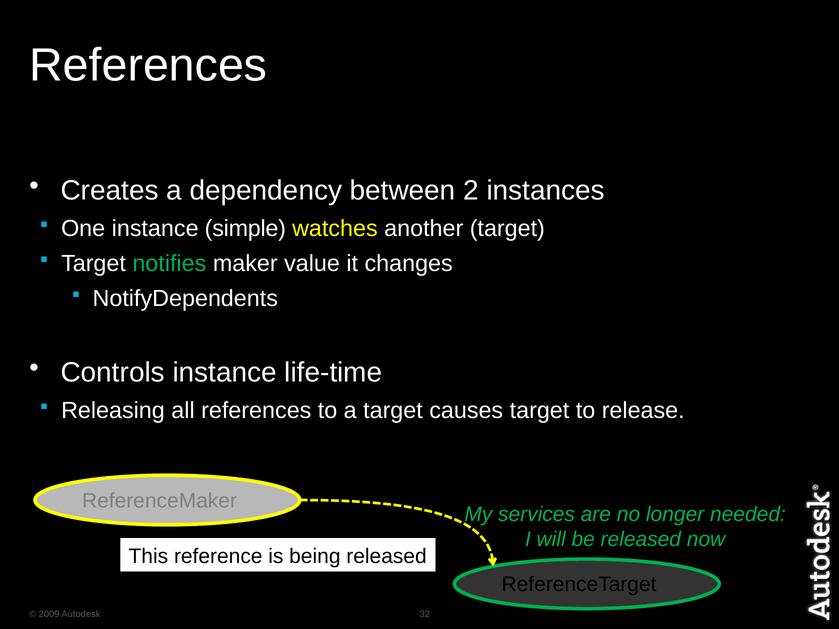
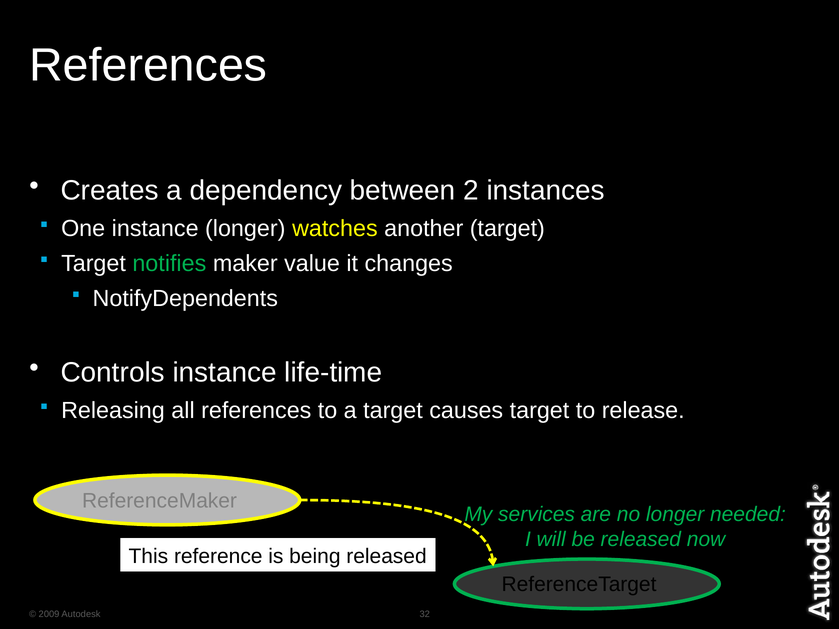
instance simple: simple -> longer
